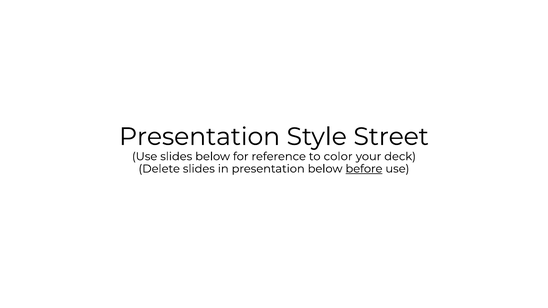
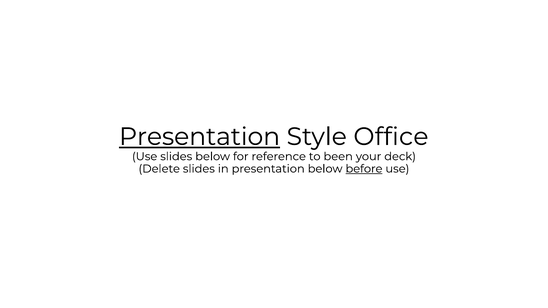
Presentation at (200, 137) underline: none -> present
Street: Street -> Office
color: color -> been
